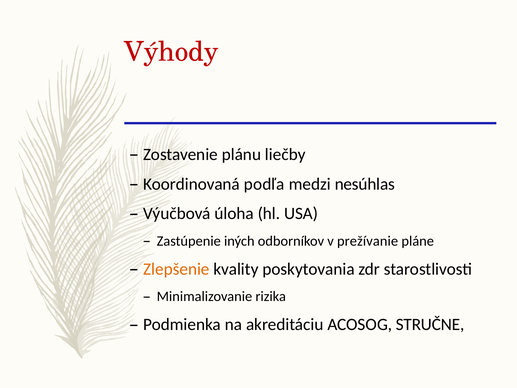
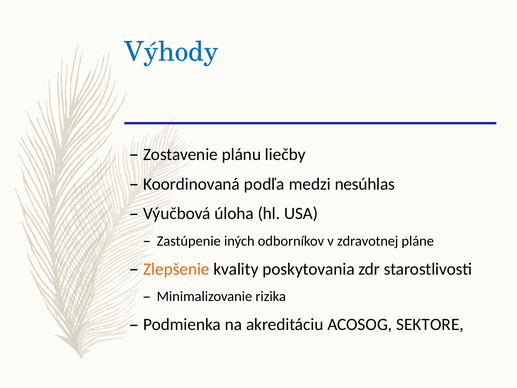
Výhody colour: red -> blue
prežívanie: prežívanie -> zdravotnej
STRUČNE: STRUČNE -> SEKTORE
